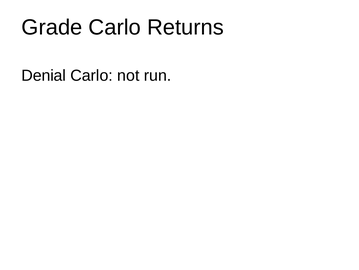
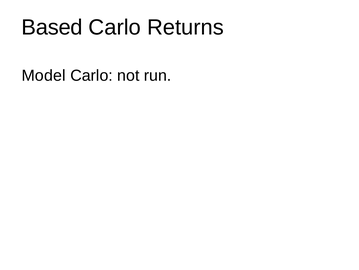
Grade: Grade -> Based
Denial: Denial -> Model
